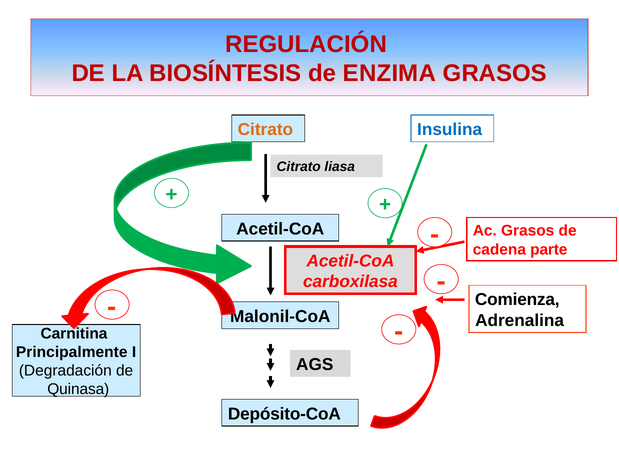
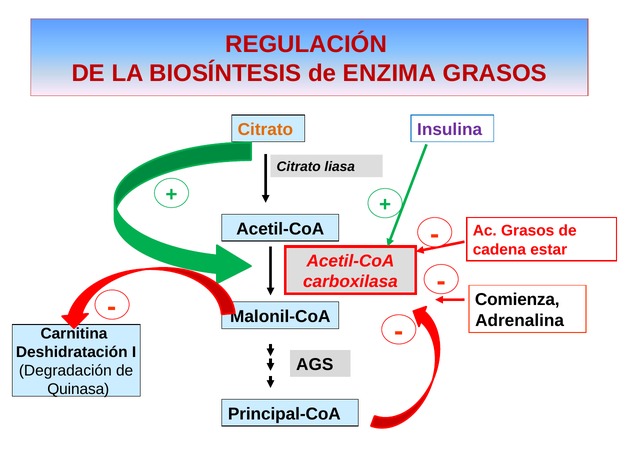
Insulina colour: blue -> purple
parte: parte -> estar
Principalmente: Principalmente -> Deshidratación
Depósito-CoA: Depósito-CoA -> Principal-CoA
